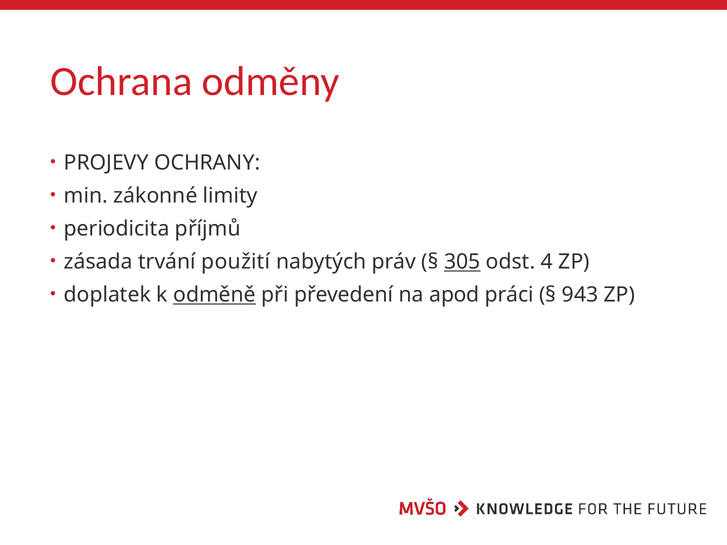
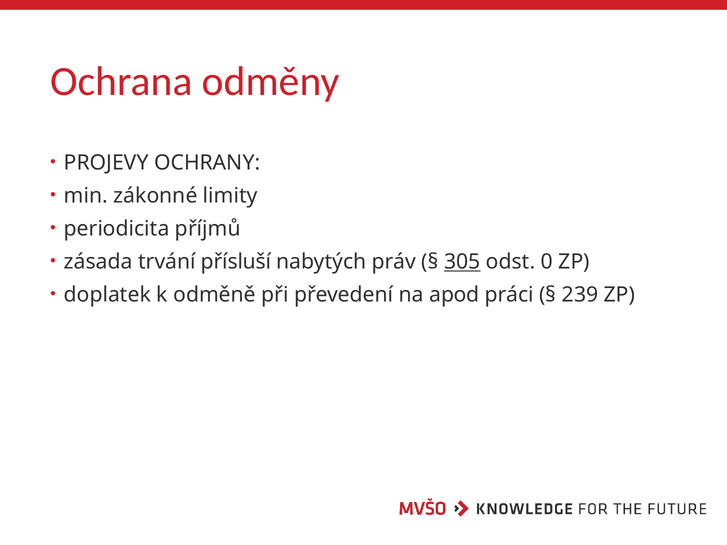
použití: použití -> přísluší
4: 4 -> 0
odměně underline: present -> none
943: 943 -> 239
